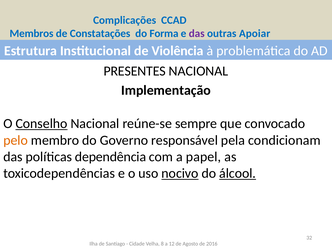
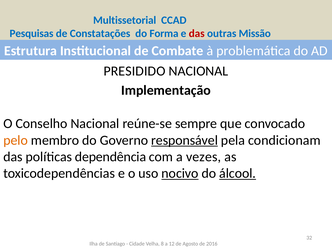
Complicações: Complicações -> Multissetorial
Membros: Membros -> Pesquisas
das at (197, 33) colour: purple -> red
Apoiar: Apoiar -> Missão
Violência: Violência -> Combate
PRESENTES: PRESENTES -> PRESIDIDO
Conselho underline: present -> none
responsável underline: none -> present
papel: papel -> vezes
